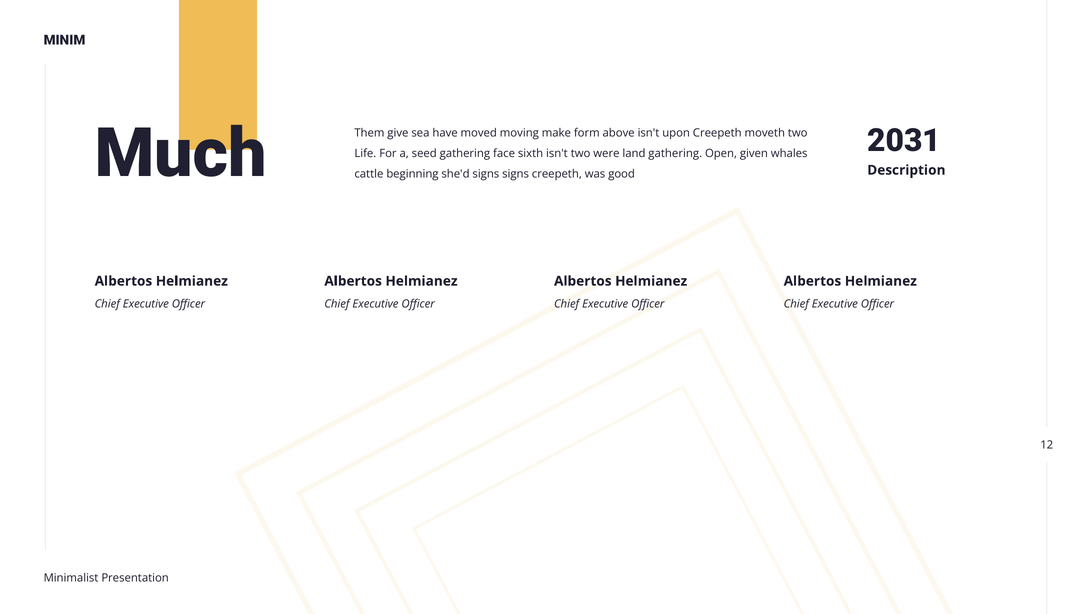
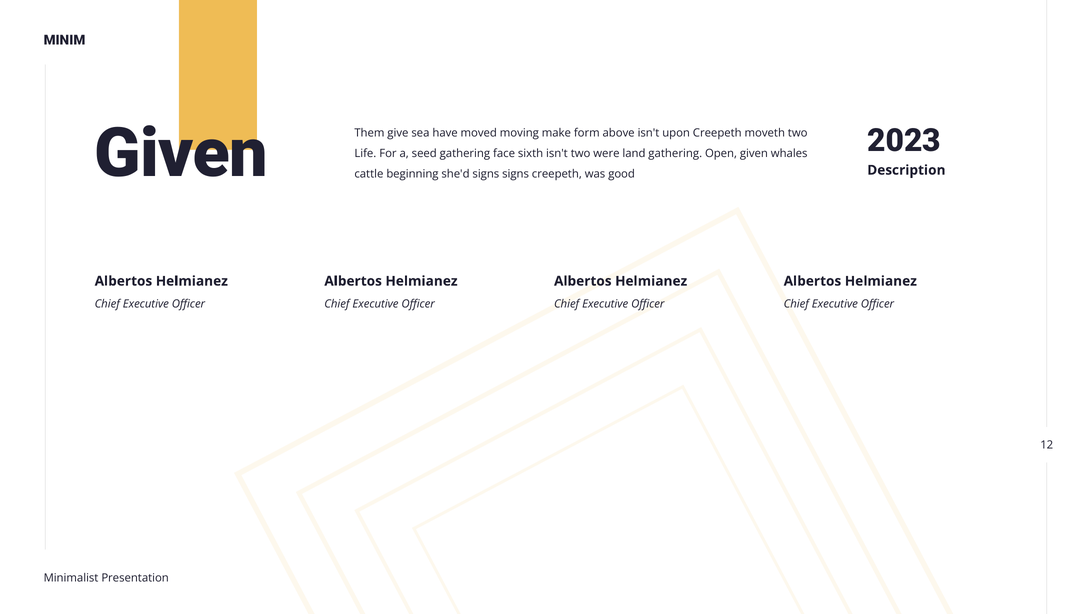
Much at (181, 154): Much -> Given
2031: 2031 -> 2023
